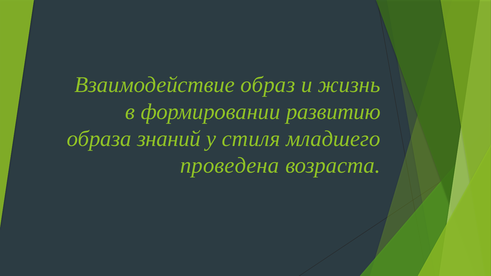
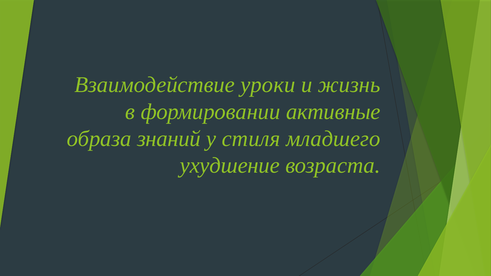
образ: образ -> уроки
развитию: развитию -> активные
проведена: проведена -> ухудшение
